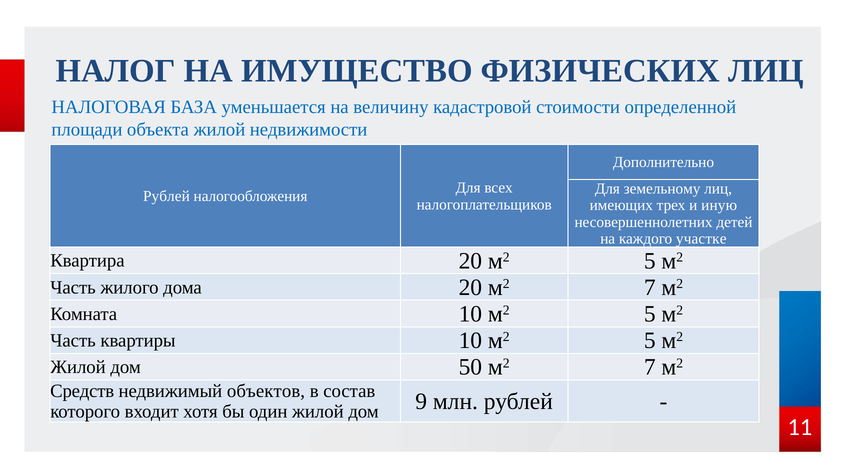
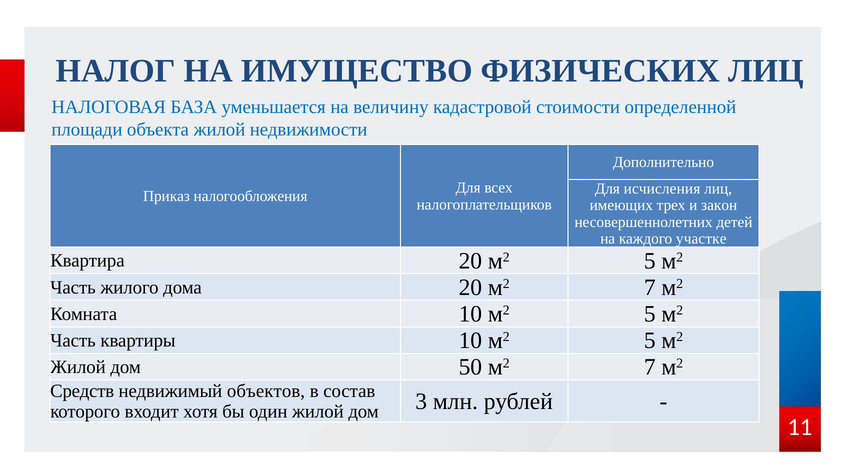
земельному: земельному -> исчисления
Рублей at (166, 196): Рублей -> Приказ
иную: иную -> закон
9: 9 -> 3
